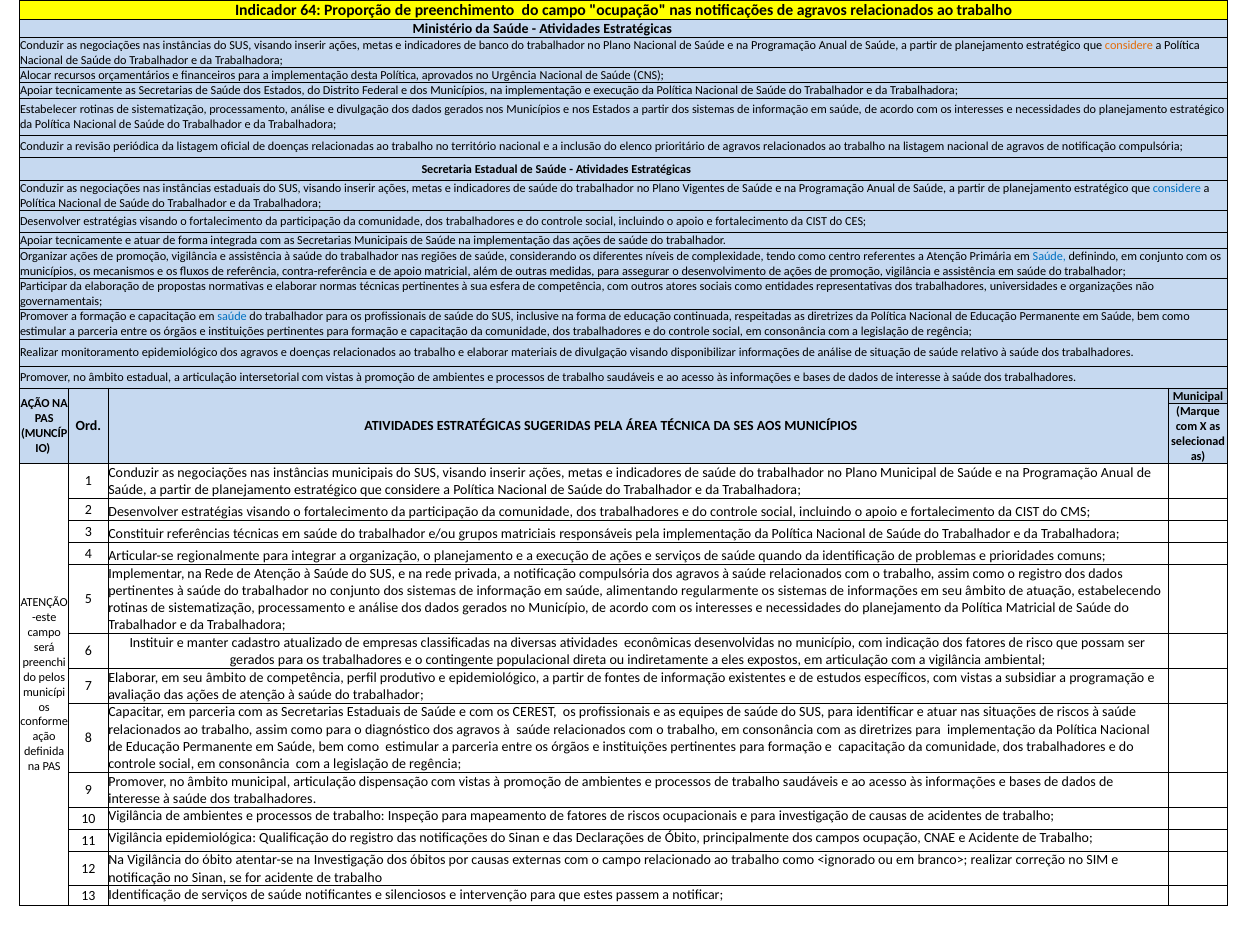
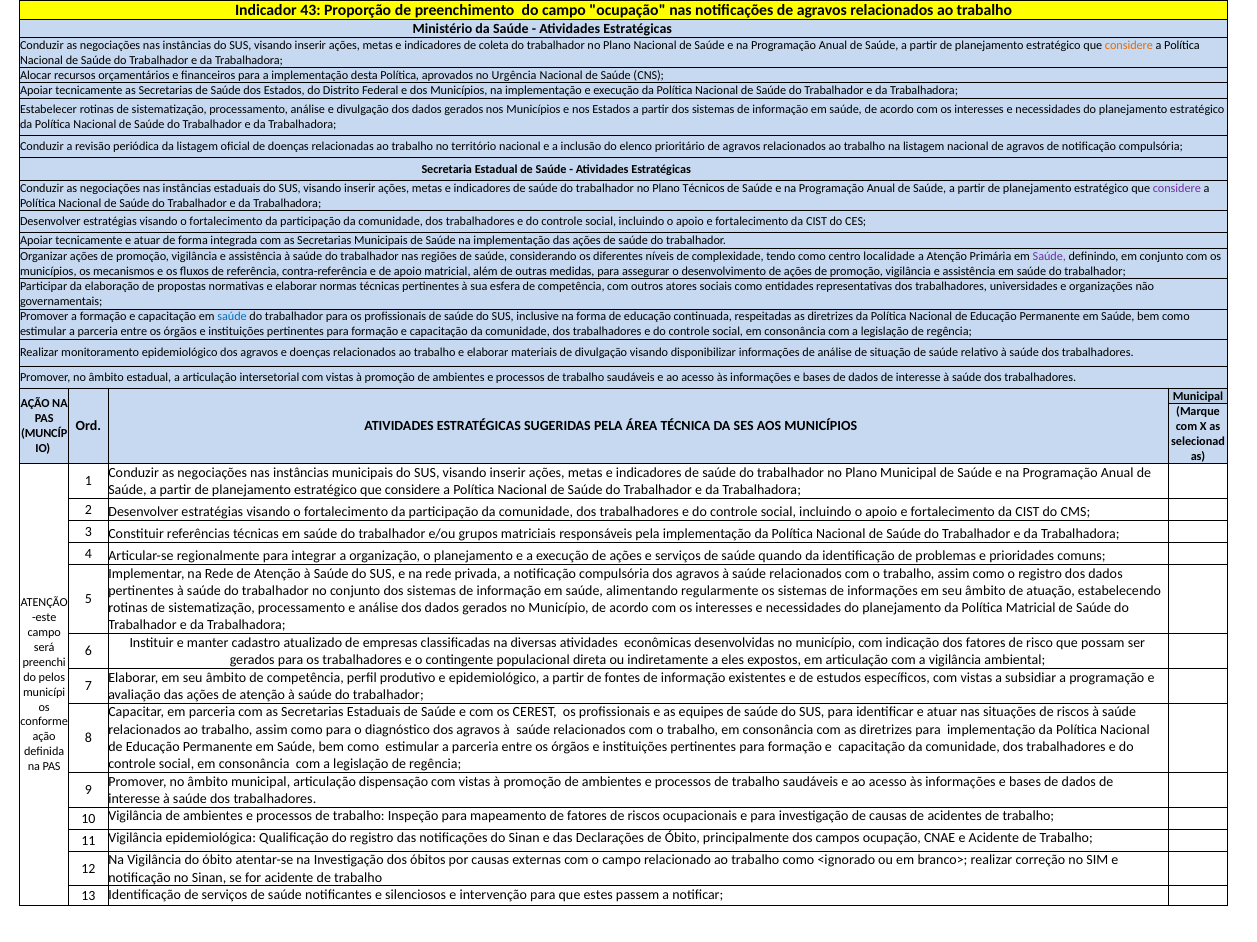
64: 64 -> 43
banco: banco -> coleta
Vigentes: Vigentes -> Técnicos
considere at (1177, 188) colour: blue -> purple
referentes: referentes -> localidade
Saúde at (1049, 256) colour: blue -> purple
